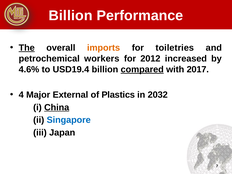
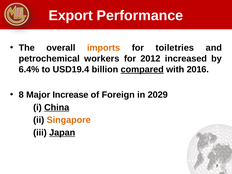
Billion at (71, 15): Billion -> Export
The underline: present -> none
4.6%: 4.6% -> 6.4%
2017: 2017 -> 2016
4: 4 -> 8
External: External -> Increase
Plastics: Plastics -> Foreign
2032: 2032 -> 2029
Singapore colour: blue -> orange
Japan underline: none -> present
